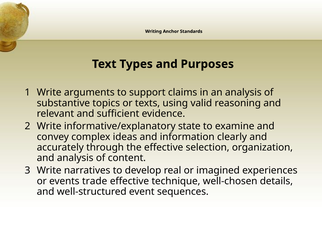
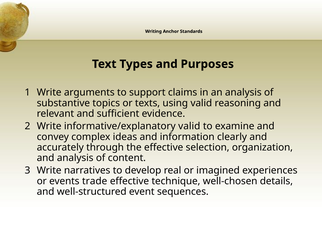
informative/explanatory state: state -> valid
